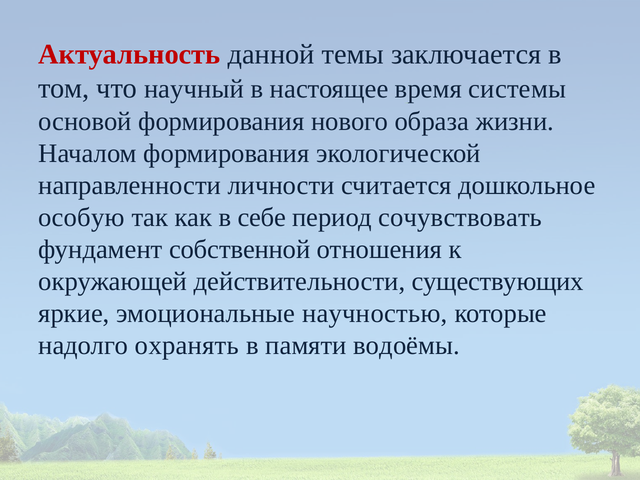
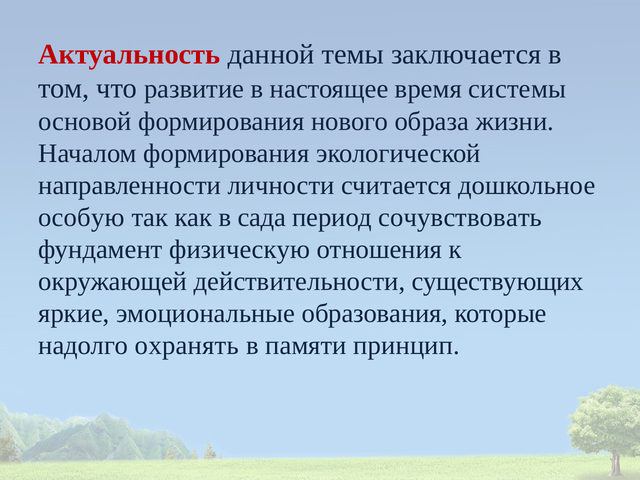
научный: научный -> развитие
себе: себе -> сада
собственной: собственной -> физическую
научностью: научностью -> oбpазoвания
водоёмы: водоёмы -> принцип
